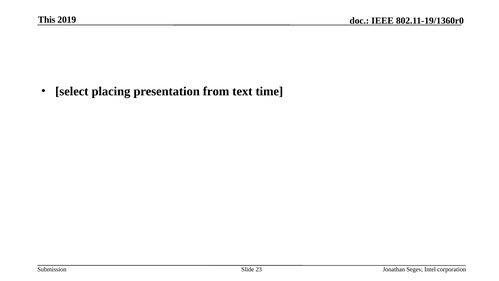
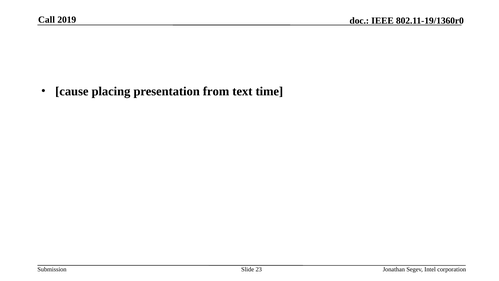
This: This -> Call
select: select -> cause
